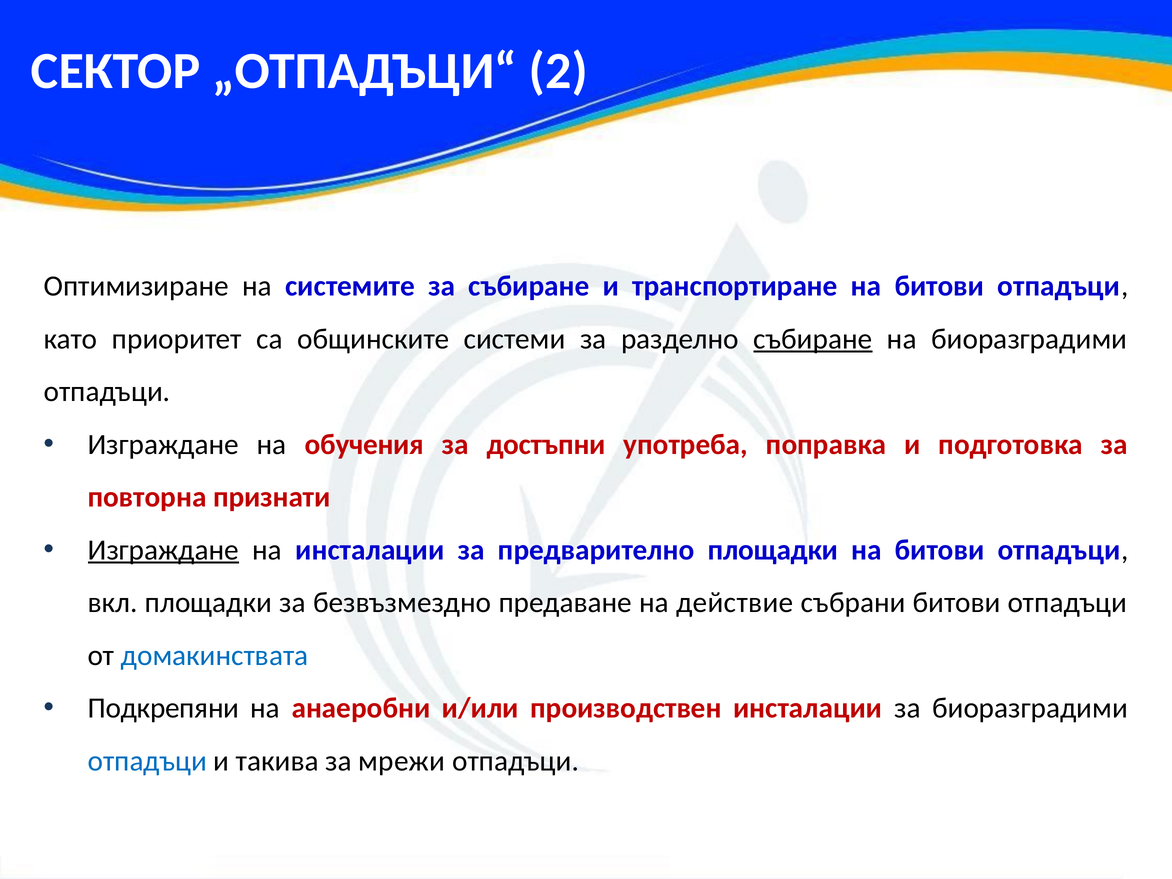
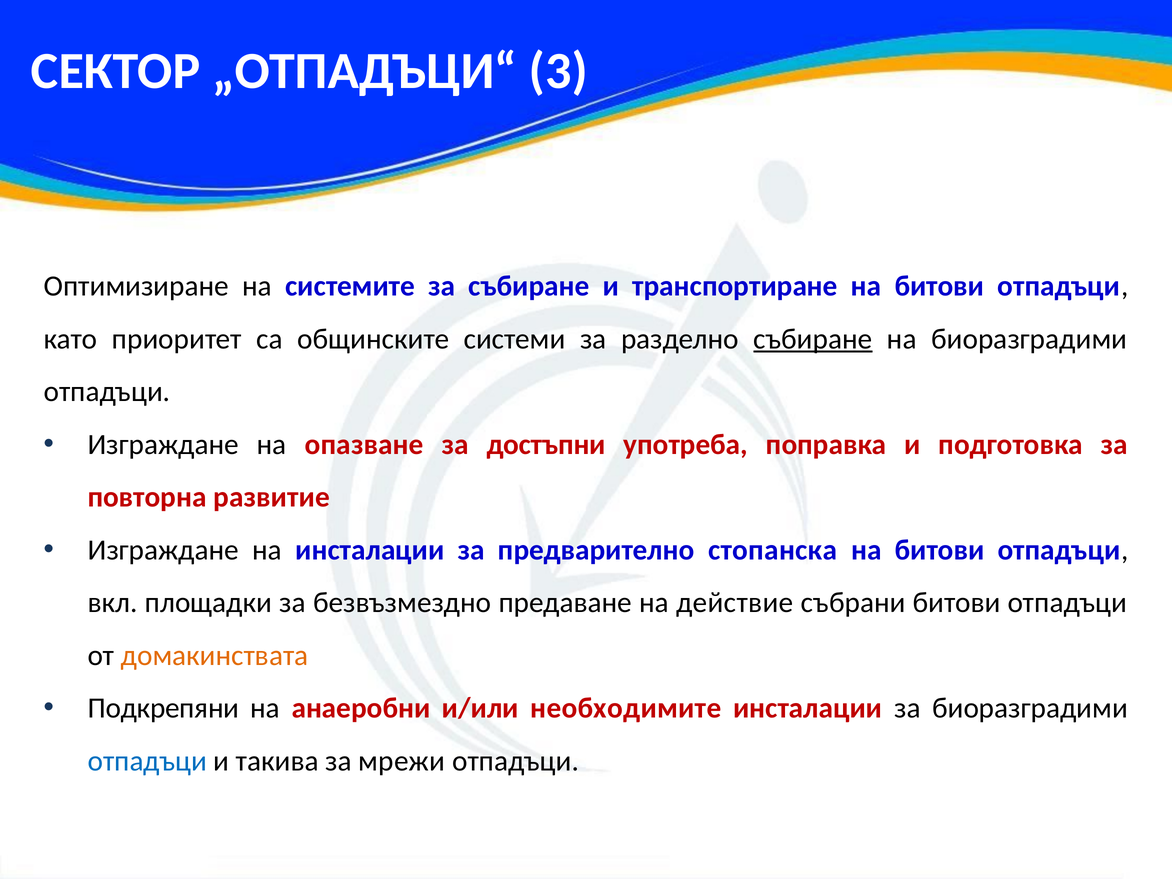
2: 2 -> 3
обучения: обучения -> опазване
признати: признати -> развитие
Изграждане at (163, 550) underline: present -> none
предварително площадки: площадки -> стопанска
домакинствата colour: blue -> orange
производствен: производствен -> необходимите
